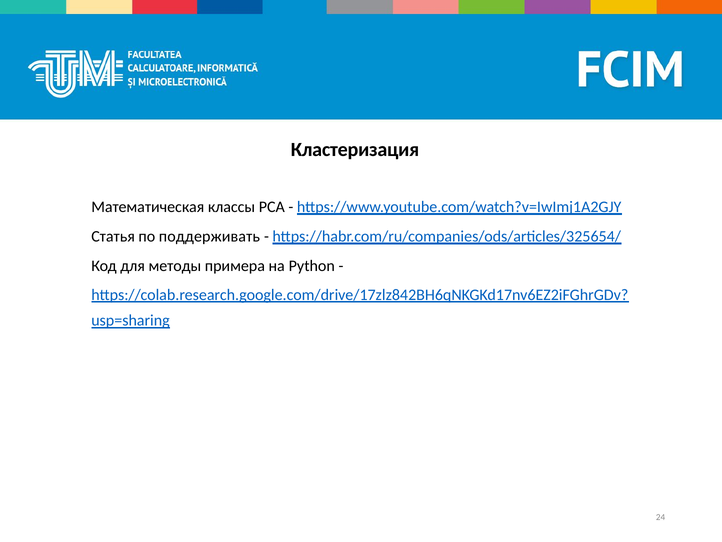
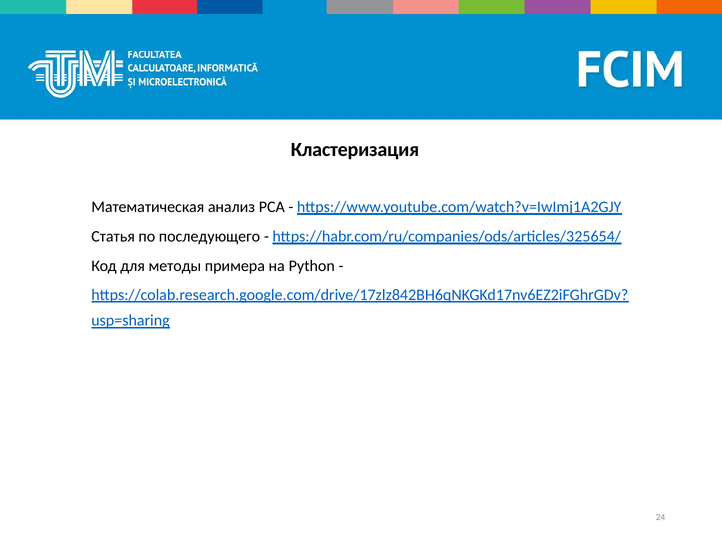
классы: классы -> анализ
поддерживать: поддерживать -> последующего
